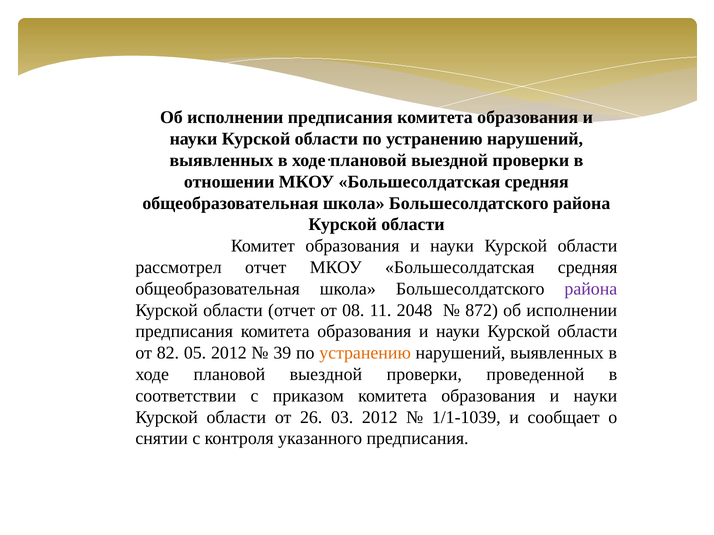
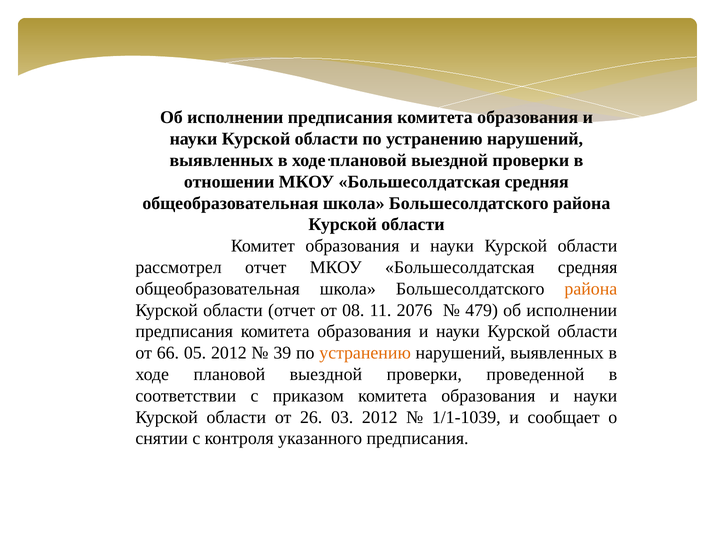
района at (591, 289) colour: purple -> orange
2048: 2048 -> 2076
872: 872 -> 479
82: 82 -> 66
